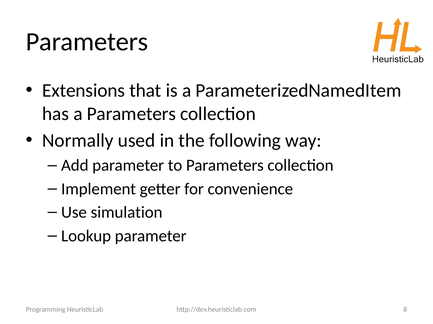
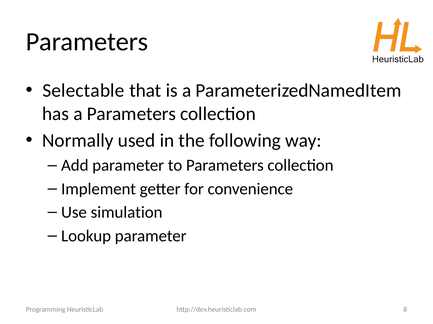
Extensions: Extensions -> Selectable
